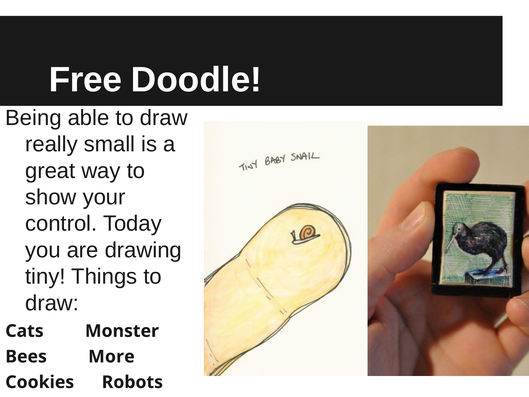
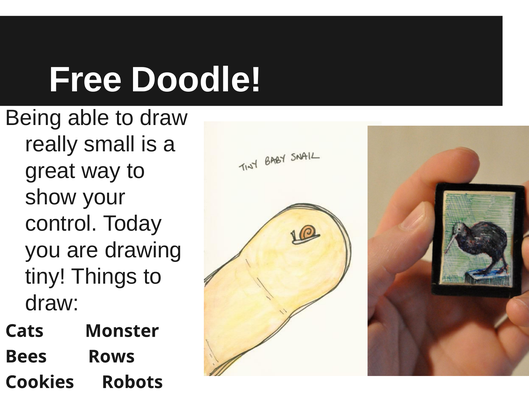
More: More -> Rows
